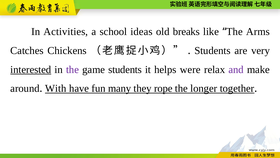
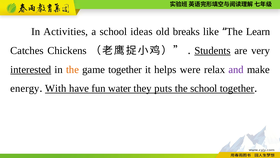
Arms: Arms -> Learn
Students at (213, 50) underline: none -> present
the at (72, 69) colour: purple -> orange
game students: students -> together
around: around -> energy
many: many -> water
rope: rope -> puts
the longer: longer -> school
